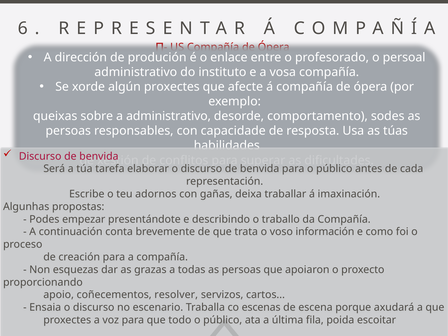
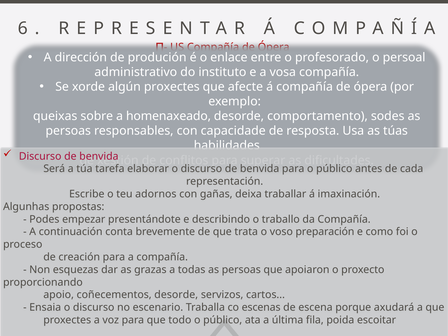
a administrativo: administrativo -> homenaxeado
información: información -> preparación
coñecementos resolver: resolver -> desorde
